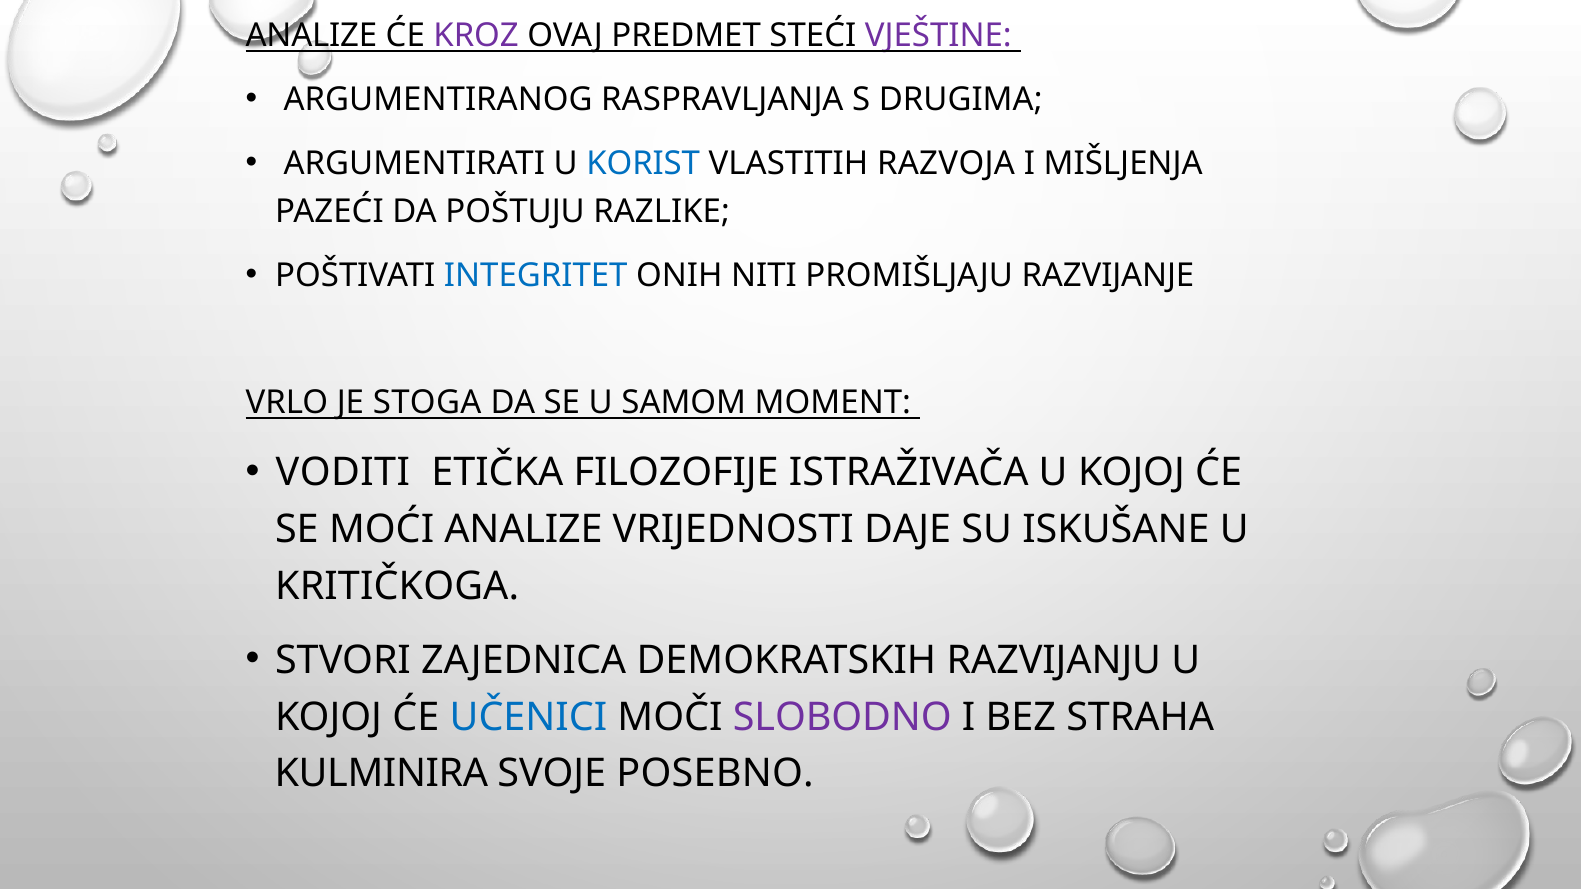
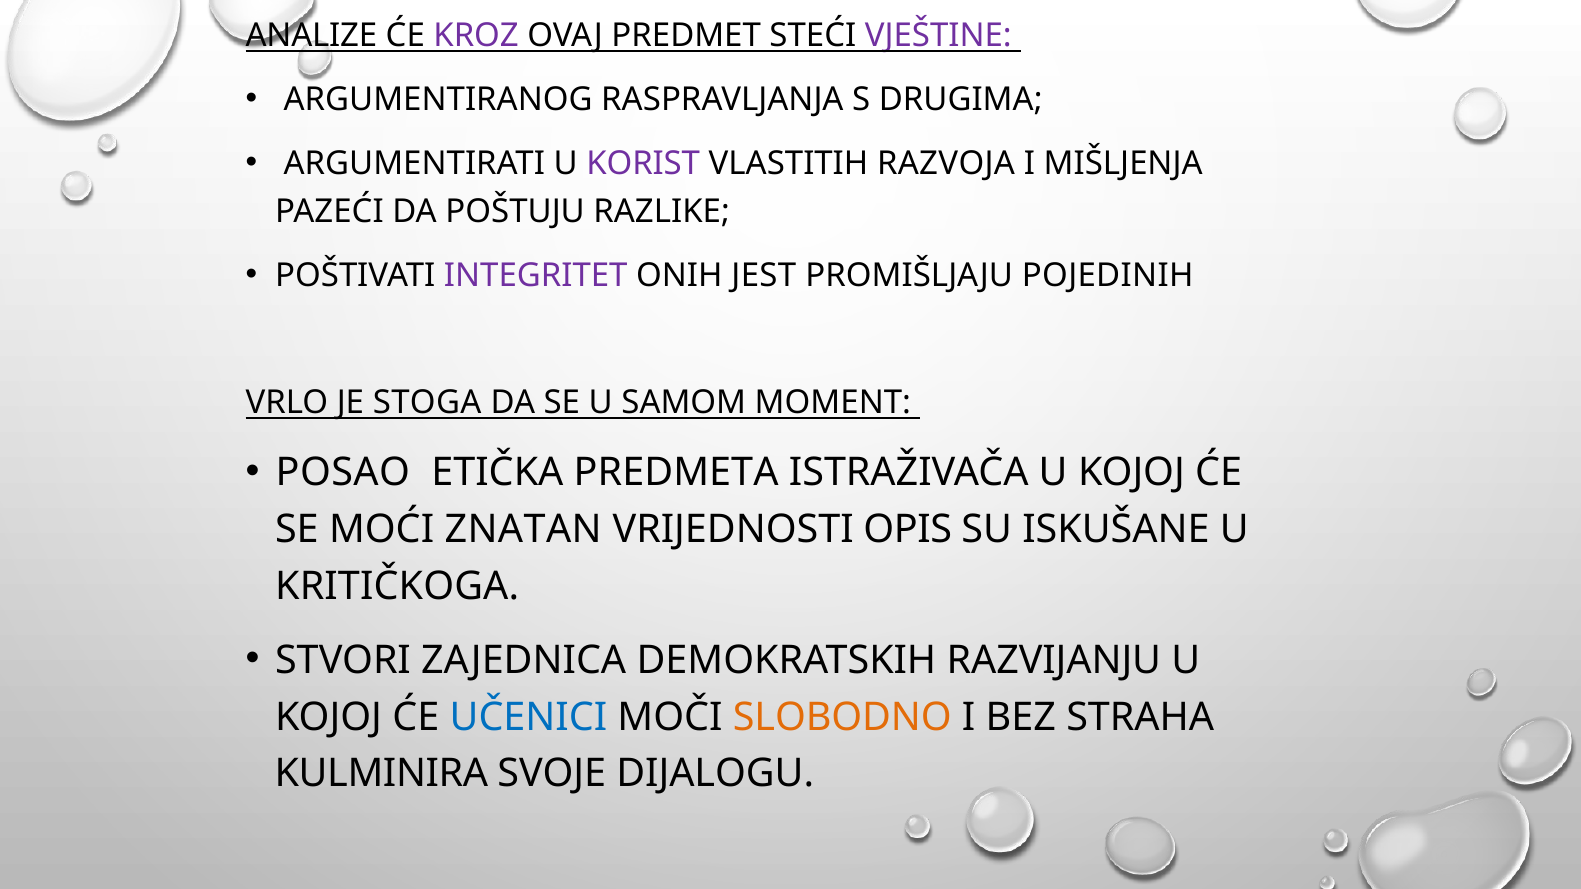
KORIST colour: blue -> purple
INTEGRITET colour: blue -> purple
NITI: NITI -> JEST
RAZVIJANJE: RAZVIJANJE -> POJEDINIH
VODITI: VODITI -> POSAO
FILOZOFIJE: FILOZOFIJE -> PREDMETA
MOĆI ANALIZE: ANALIZE -> ZNATAN
DAJE: DAJE -> OPIS
SLOBODNO colour: purple -> orange
POSEBNO: POSEBNO -> DIJALOGU
